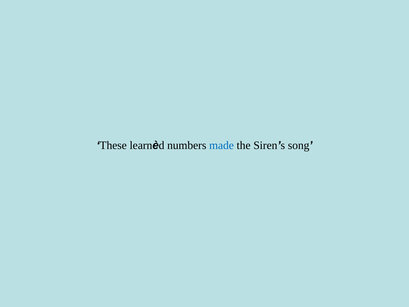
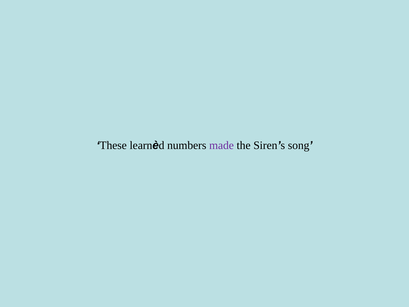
made colour: blue -> purple
